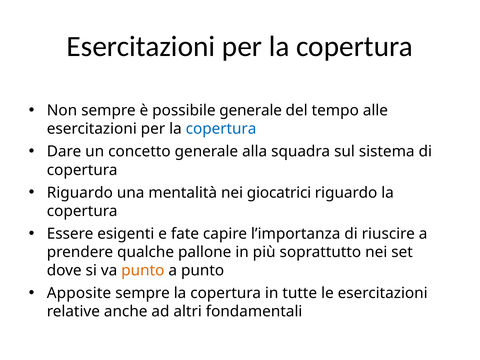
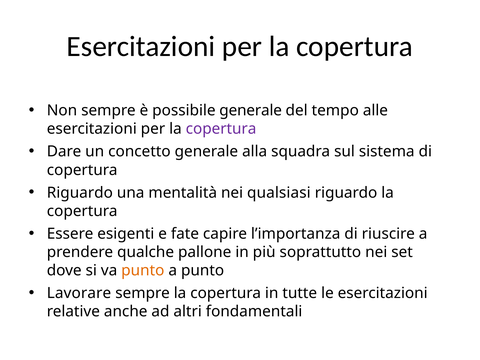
copertura at (221, 129) colour: blue -> purple
giocatrici: giocatrici -> qualsiasi
Apposite: Apposite -> Lavorare
